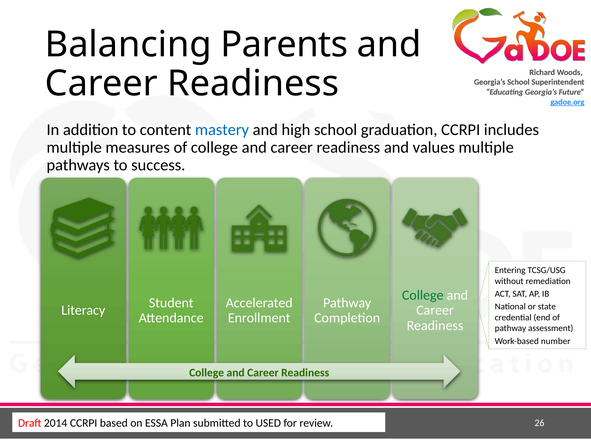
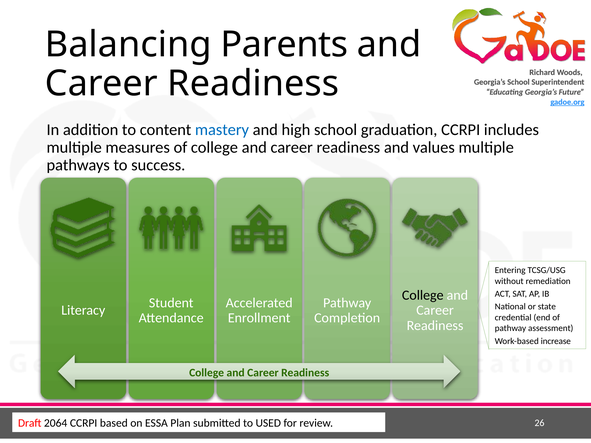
College at (423, 295) colour: green -> black
number: number -> increase
2014: 2014 -> 2064
